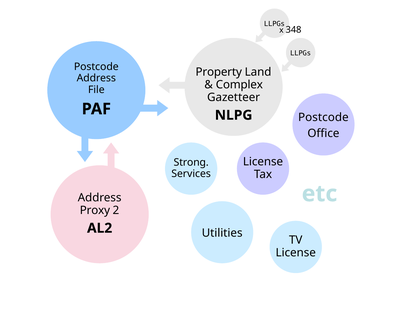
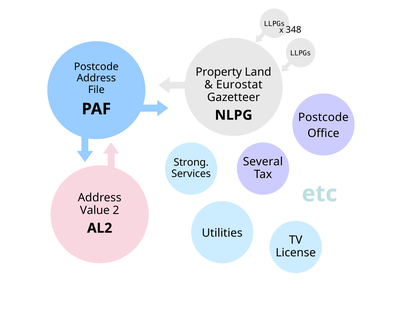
Complex: Complex -> Eurostat
License at (263, 162): License -> Several
Proxy: Proxy -> Value
